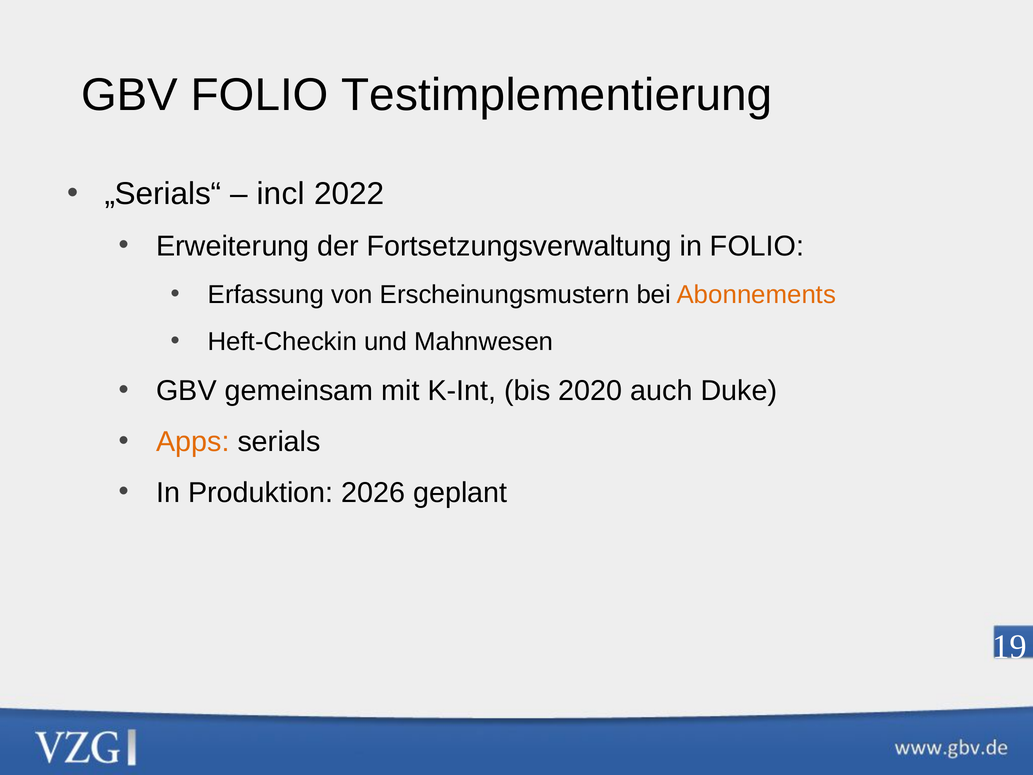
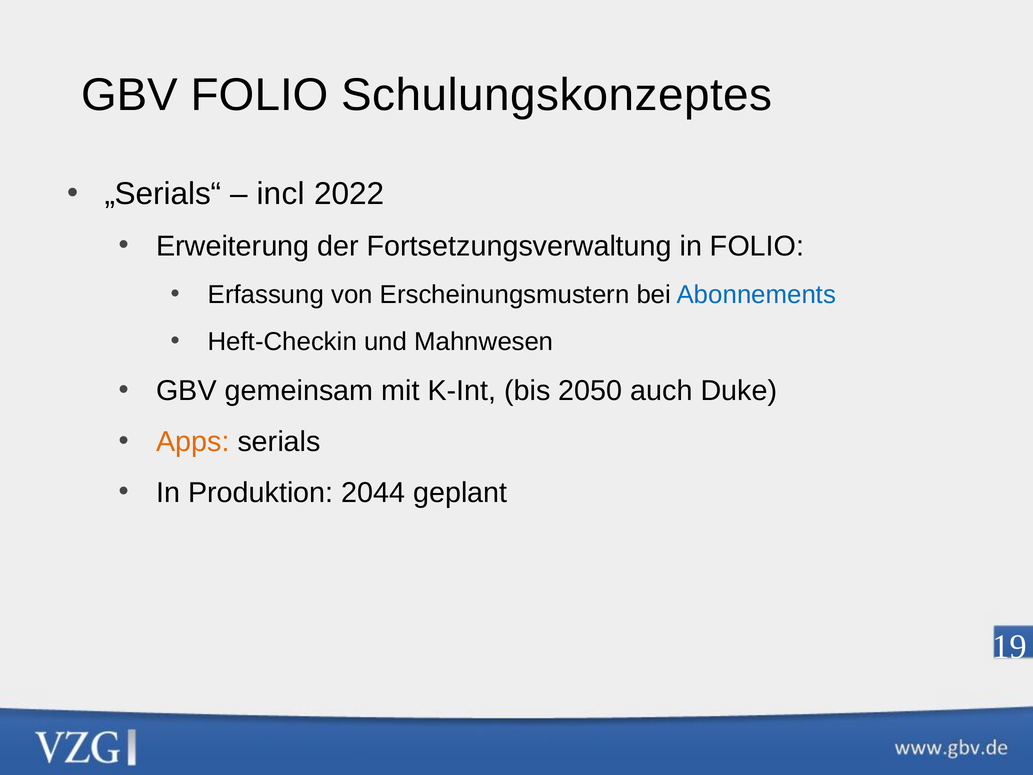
Testimplementierung: Testimplementierung -> Schulungskonzeptes
Abonnements colour: orange -> blue
2020: 2020 -> 2050
2026: 2026 -> 2044
